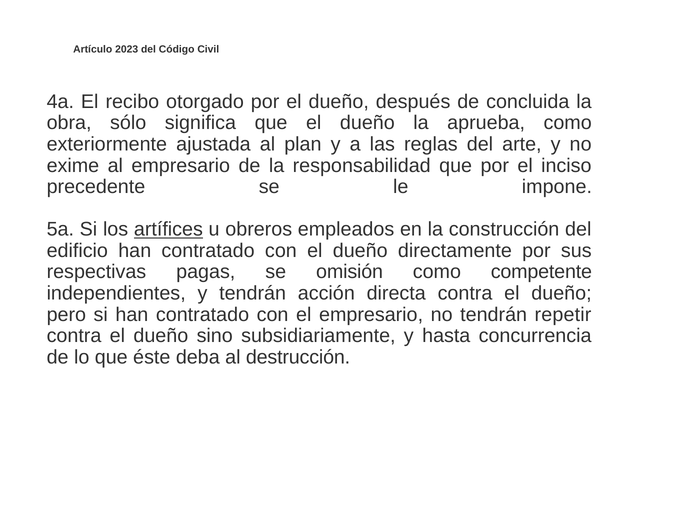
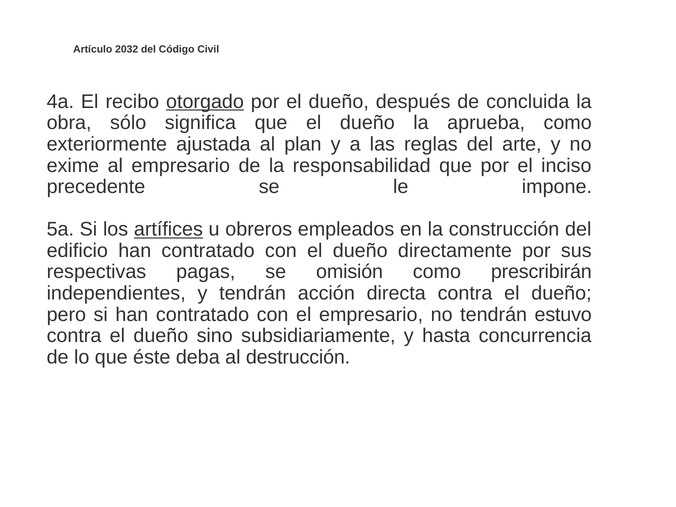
2023: 2023 -> 2032
otorgado underline: none -> present
competente: competente -> prescribirán
repetir: repetir -> estuvo
